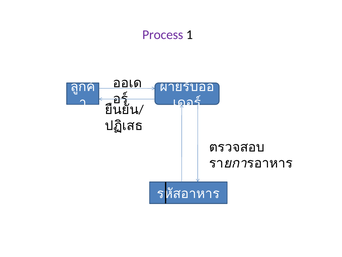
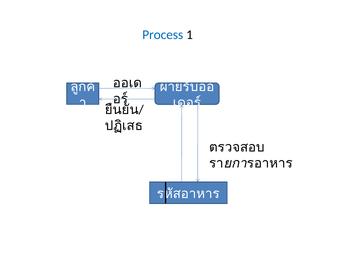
Process colour: purple -> blue
